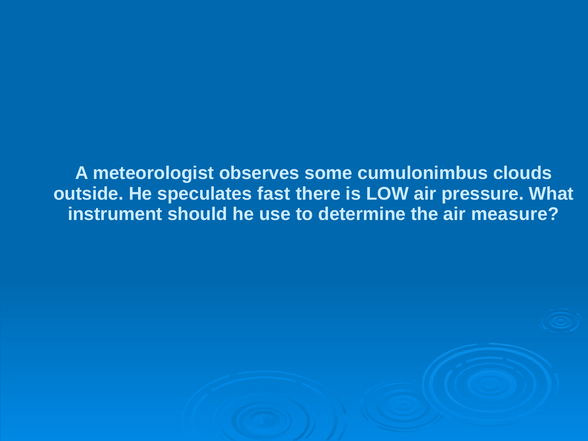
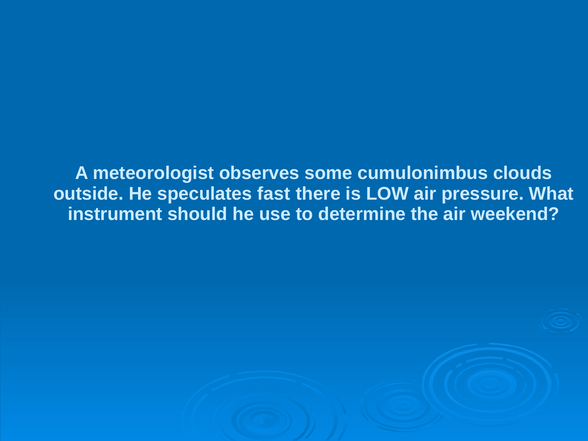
measure: measure -> weekend
